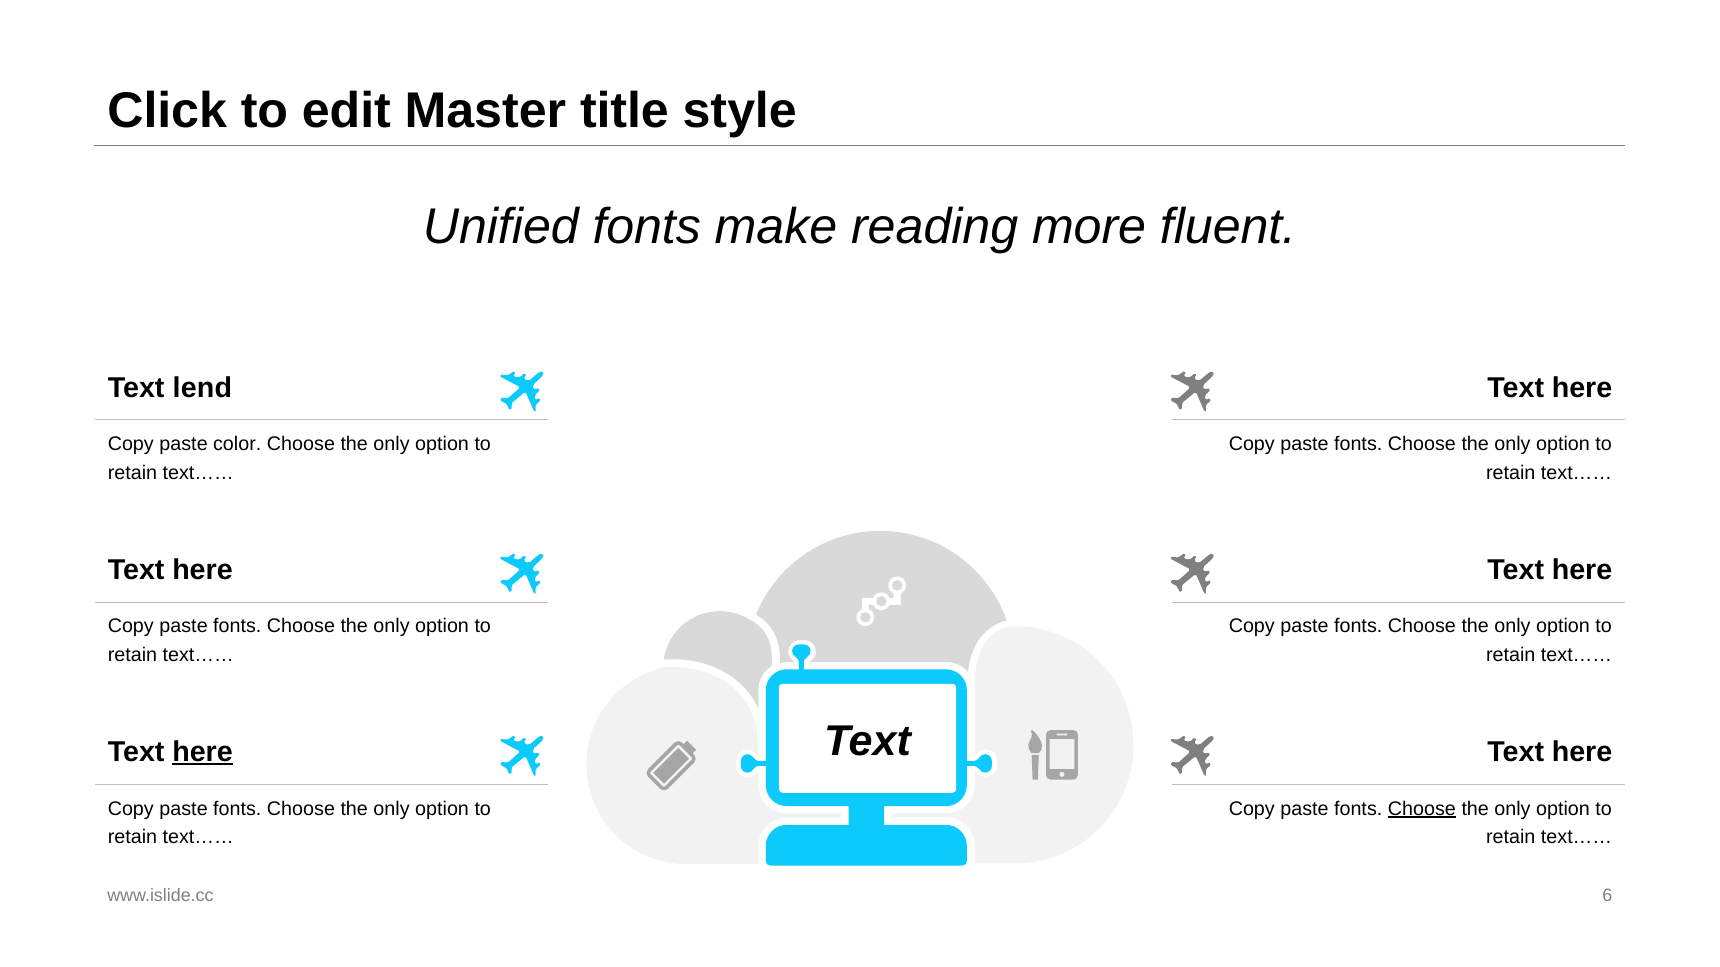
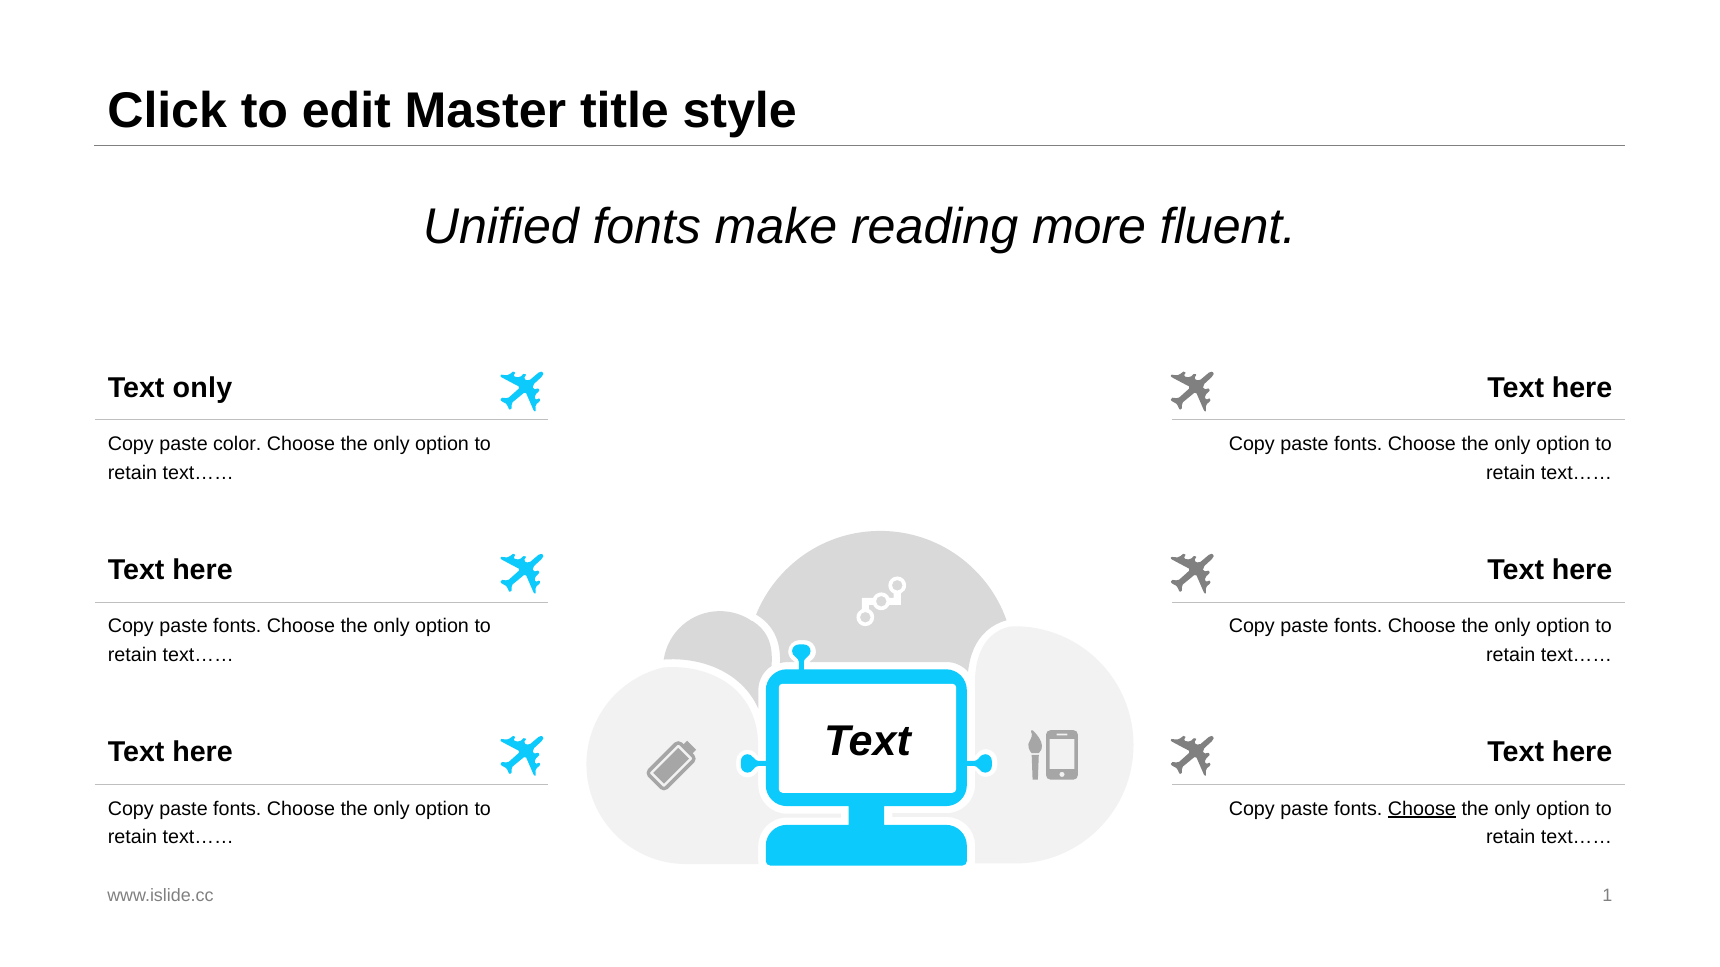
Text lend: lend -> only
here at (203, 752) underline: present -> none
6: 6 -> 1
